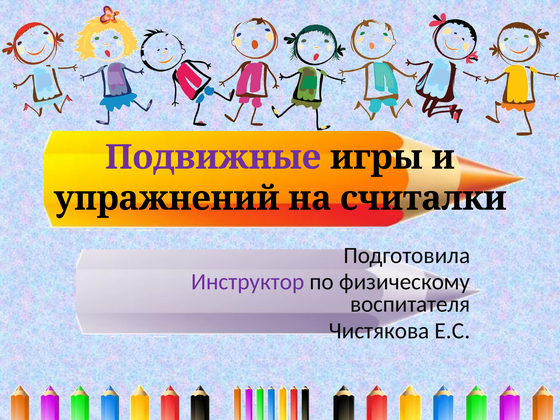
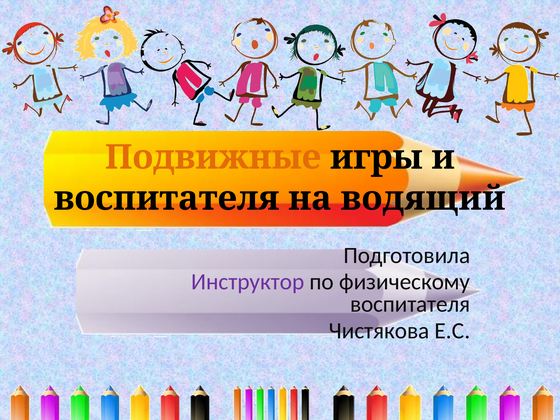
Подвижные colour: purple -> orange
упражнений at (167, 198): упражнений -> воспитателя
считалки: считалки -> водящий
